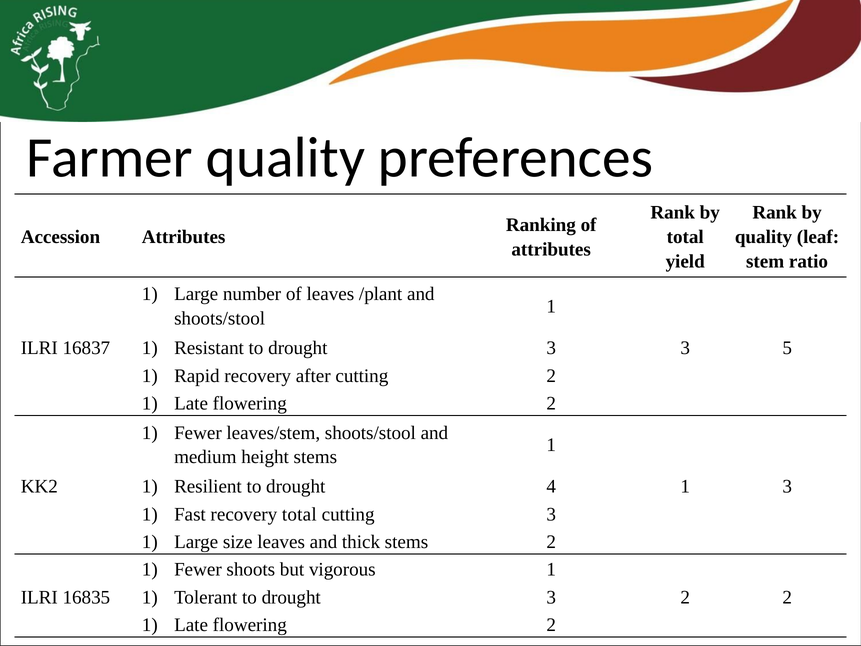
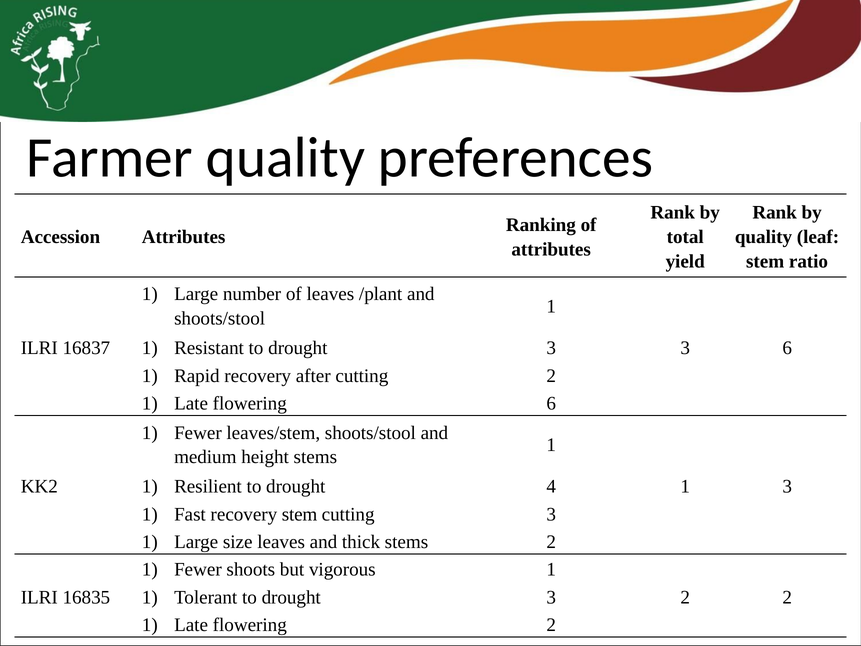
3 5: 5 -> 6
2 at (551, 403): 2 -> 6
recovery total: total -> stem
